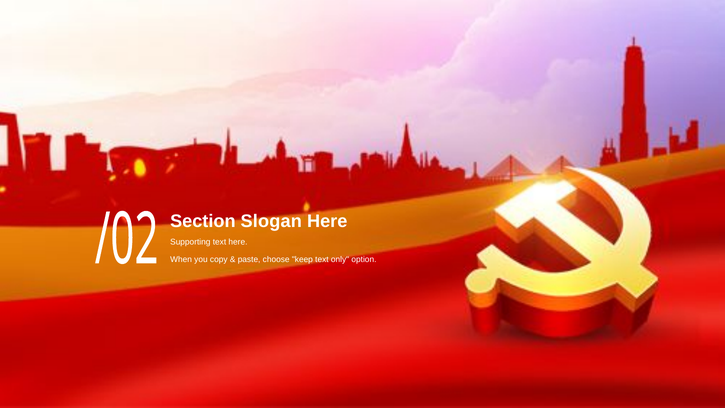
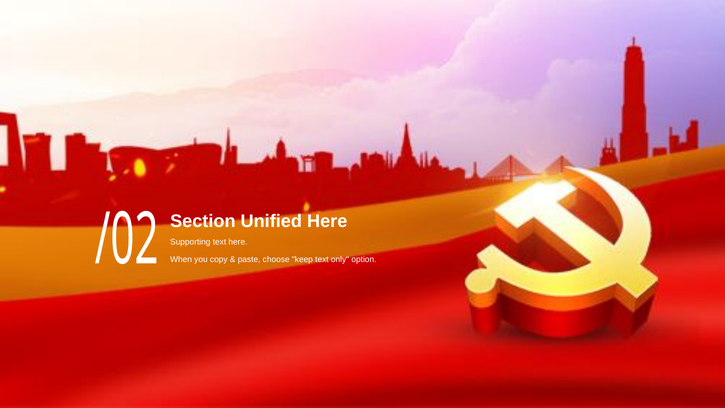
Slogan: Slogan -> Unified
